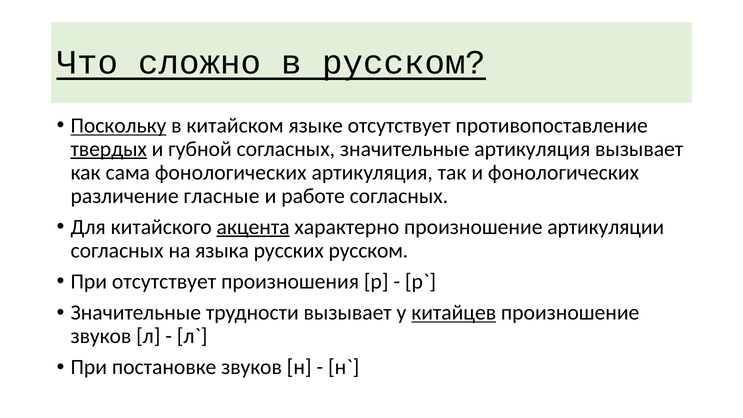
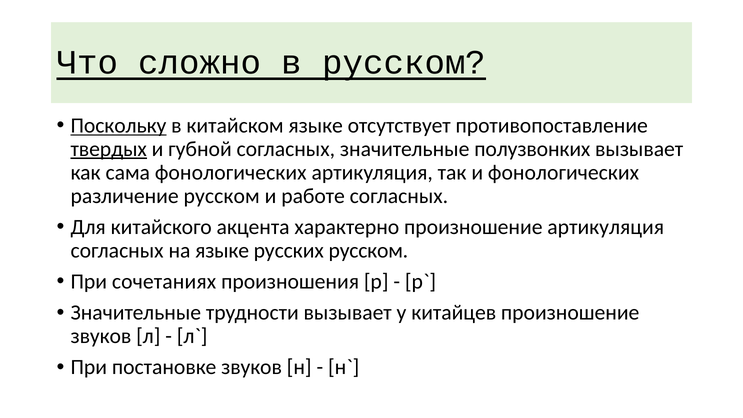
значительные артикуляция: артикуляция -> полузвонких
различение гласные: гласные -> русском
акцента underline: present -> none
произношение артикуляции: артикуляции -> артикуляция
на языка: языка -> языке
При отсутствует: отсутствует -> сочетаниях
китайцев underline: present -> none
